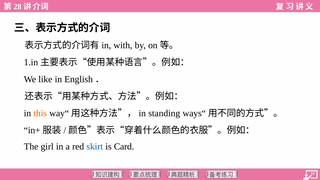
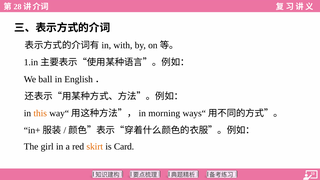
like: like -> ball
standing: standing -> morning
skirt colour: blue -> orange
